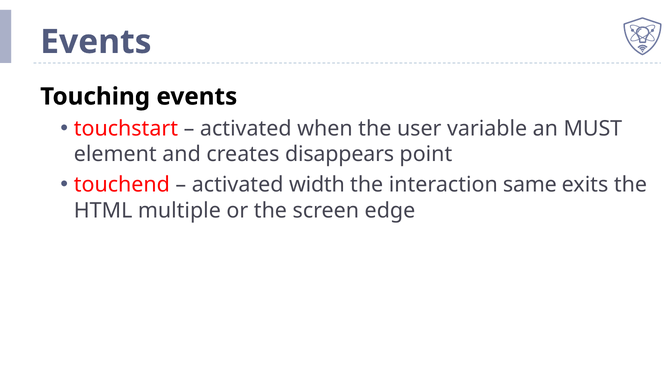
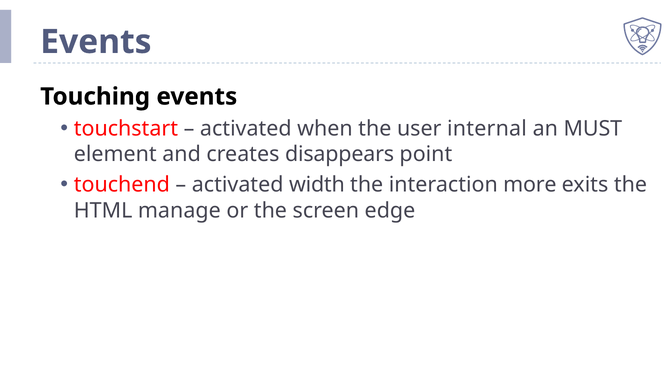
variable: variable -> internal
same: same -> more
multiple: multiple -> manage
